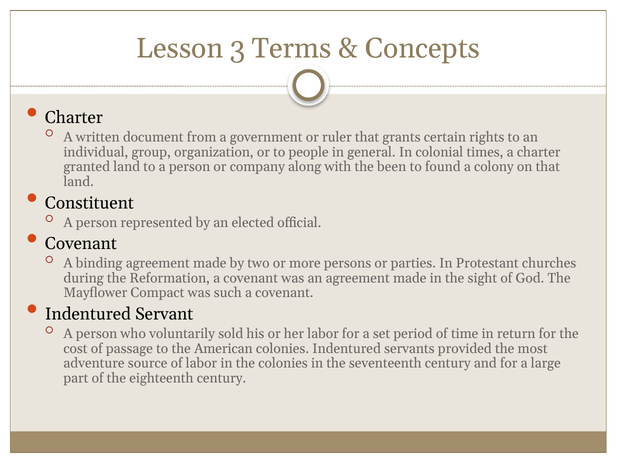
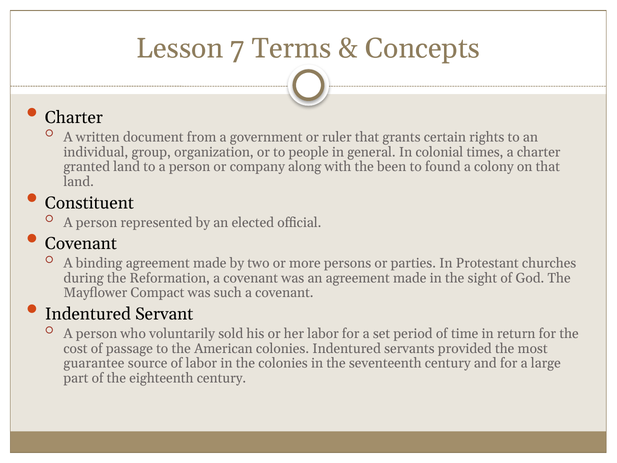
3: 3 -> 7
adventure: adventure -> guarantee
